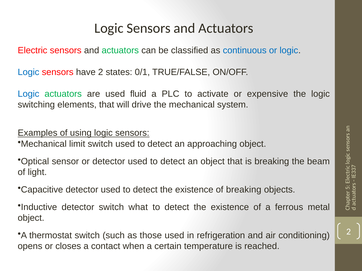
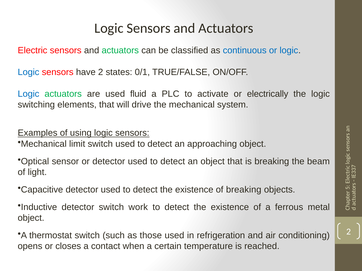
expensive: expensive -> electrically
what: what -> work
